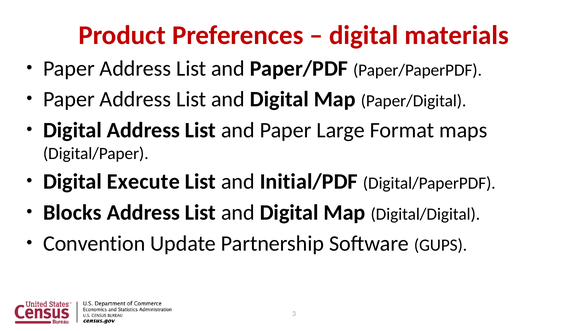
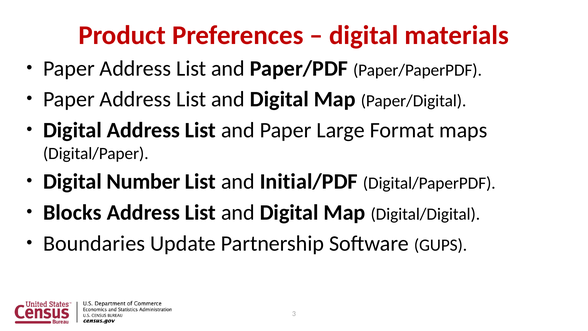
Execute: Execute -> Number
Convention: Convention -> Boundaries
